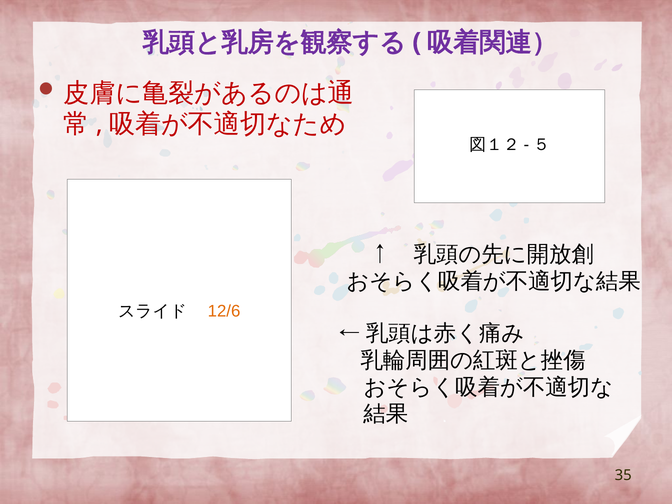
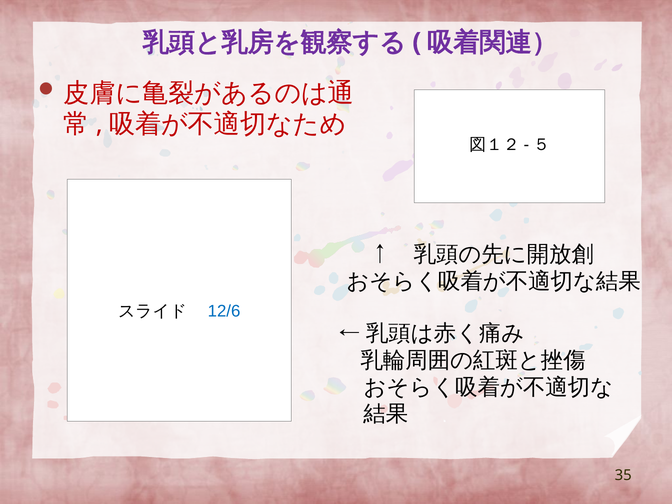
12/6 colour: orange -> blue
